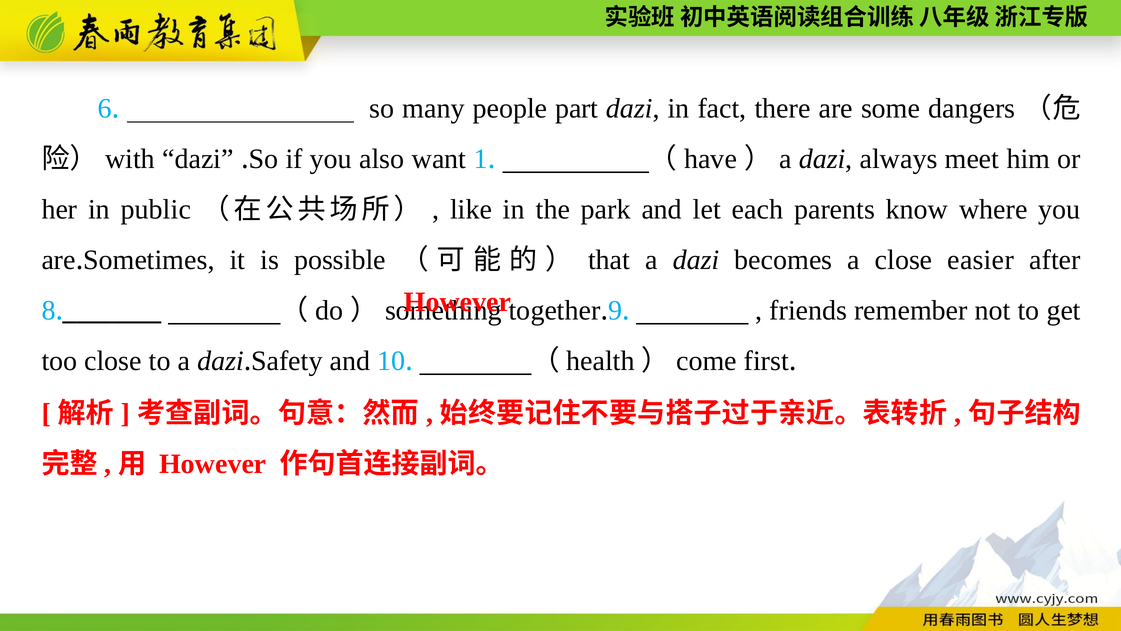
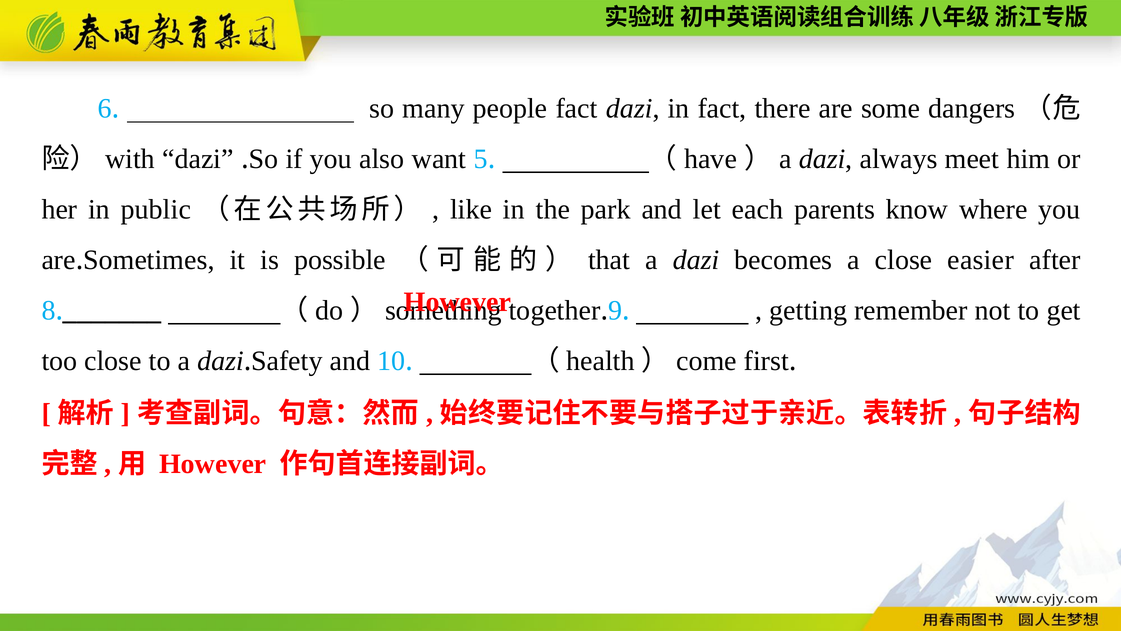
people part: part -> fact
1: 1 -> 5
friends: friends -> getting
